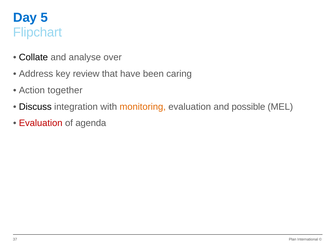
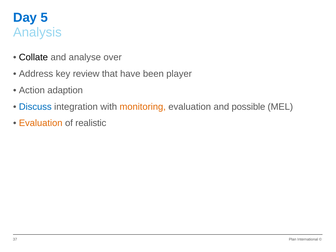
Flipchart: Flipchart -> Analysis
caring: caring -> player
together: together -> adaption
Discuss colour: black -> blue
Evaluation at (41, 123) colour: red -> orange
agenda: agenda -> realistic
